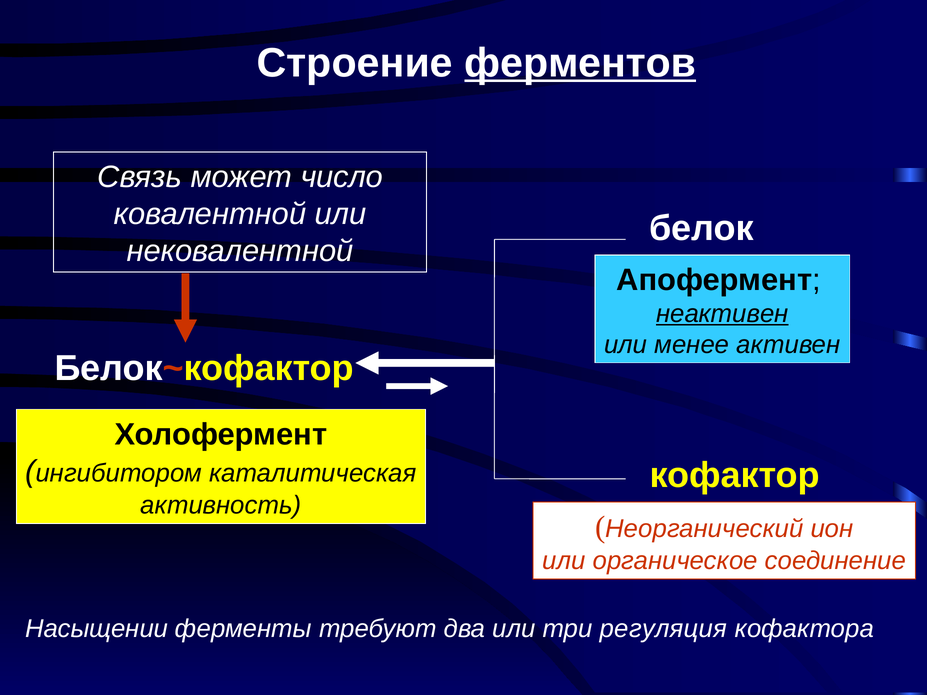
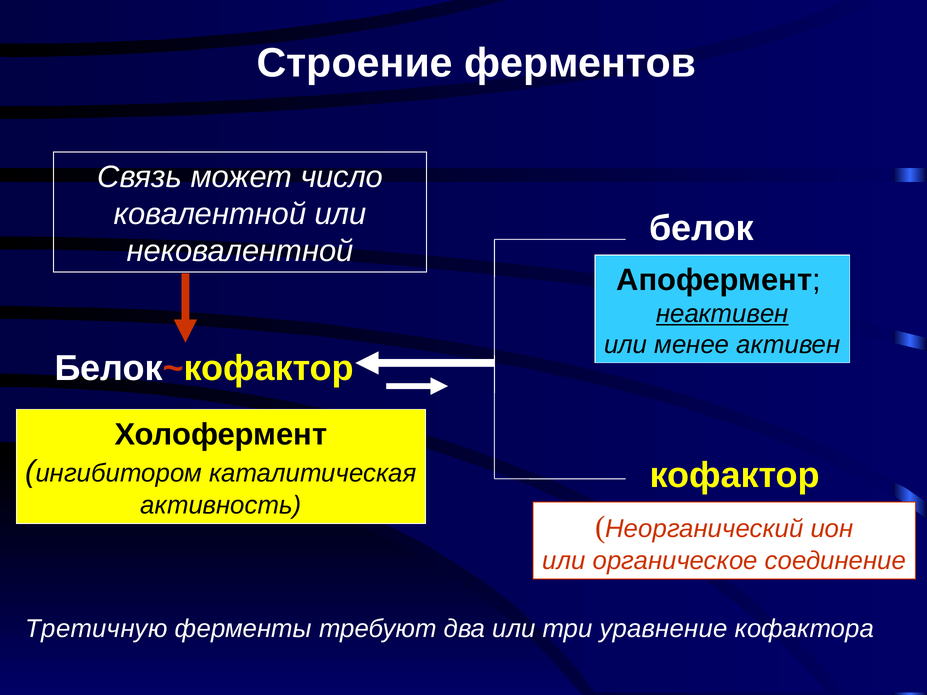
ферментов underline: present -> none
Насыщении: Насыщении -> Третичную
регуляция: регуляция -> уравнение
